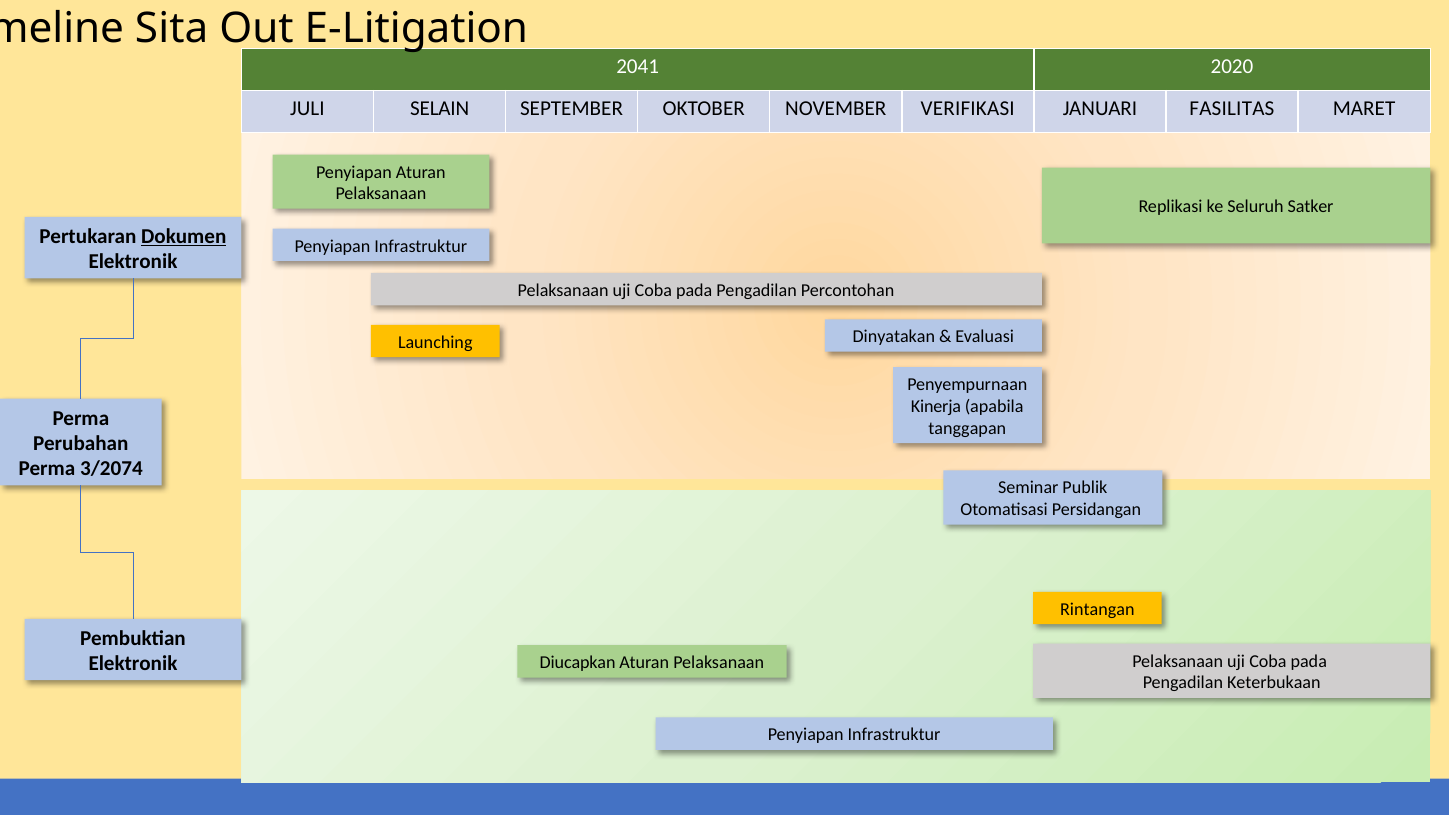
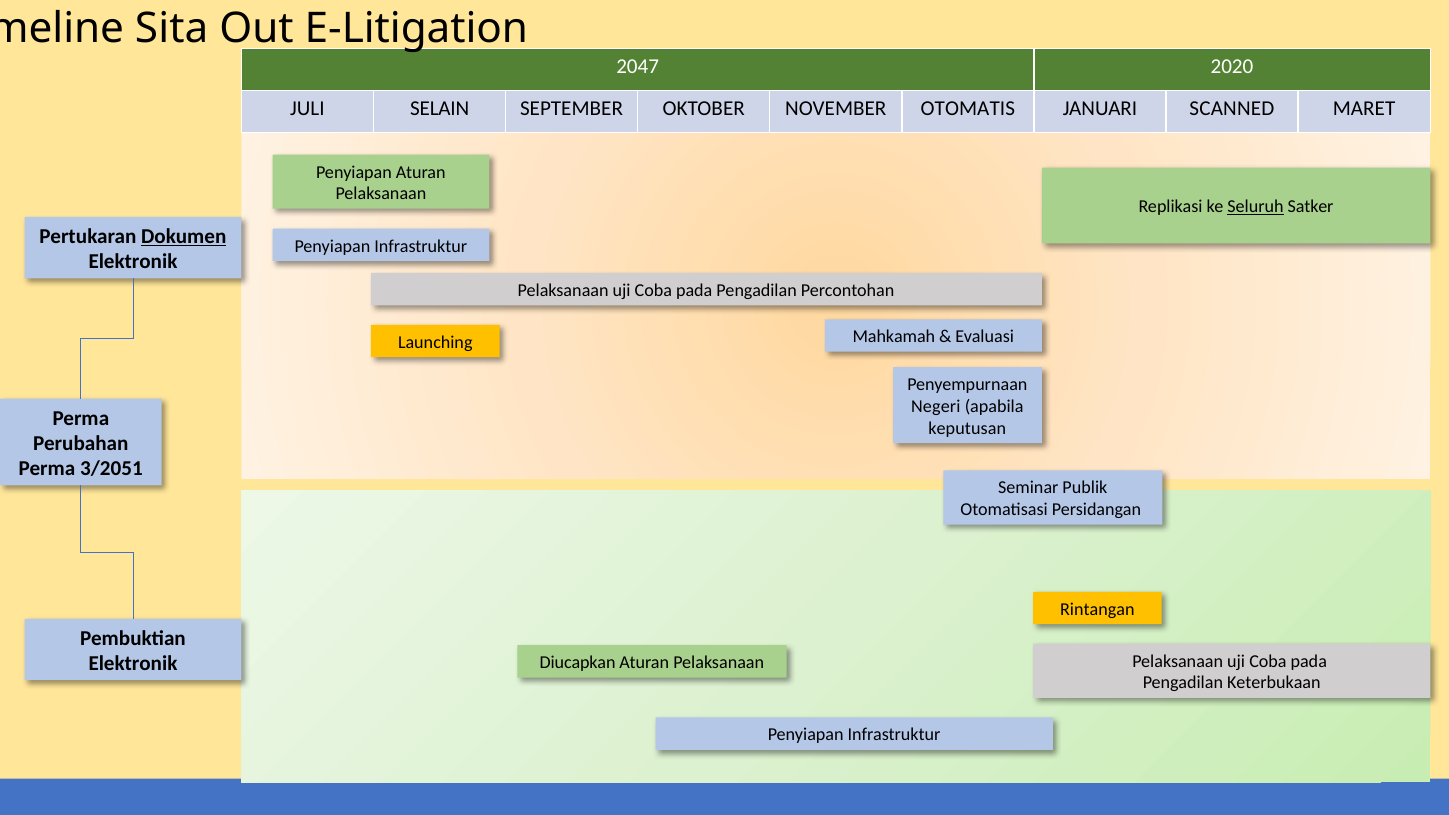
2041: 2041 -> 2047
VERIFIKASI: VERIFIKASI -> OTOMATIS
FASILITAS: FASILITAS -> SCANNED
Seluruh underline: none -> present
Dinyatakan: Dinyatakan -> Mahkamah
Kinerja: Kinerja -> Negeri
tanggapan: tanggapan -> keputusan
3/2074: 3/2074 -> 3/2051
